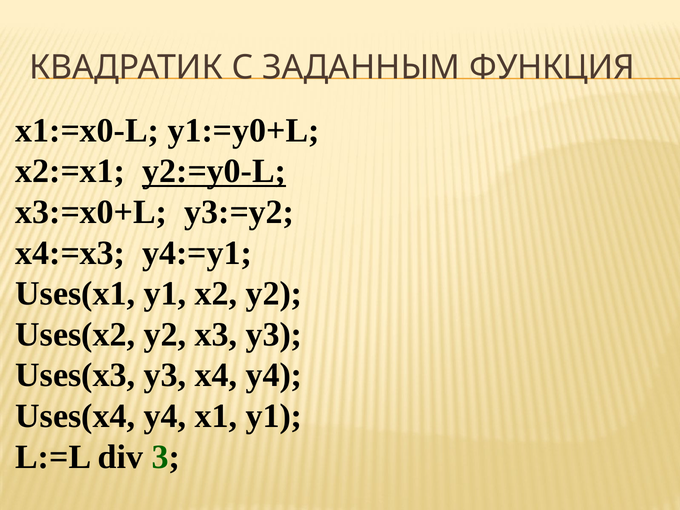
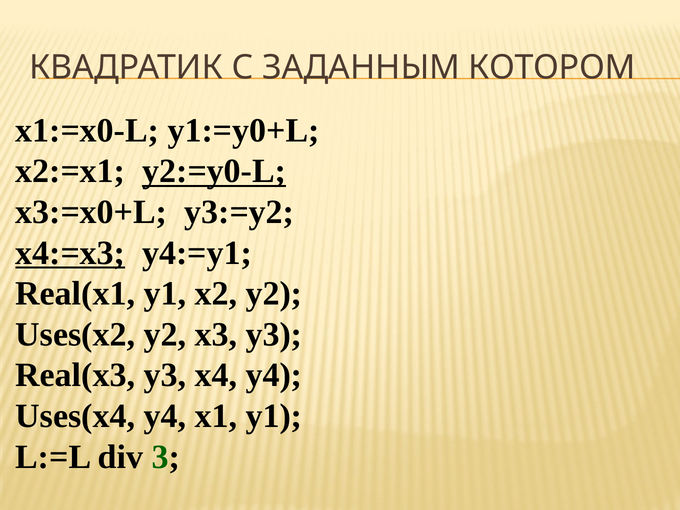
ФУНКЦИЯ: ФУНКЦИЯ -> КОТОРОМ
x4:=x3 underline: none -> present
Uses(x1: Uses(x1 -> Real(x1
Uses(x3: Uses(x3 -> Real(x3
